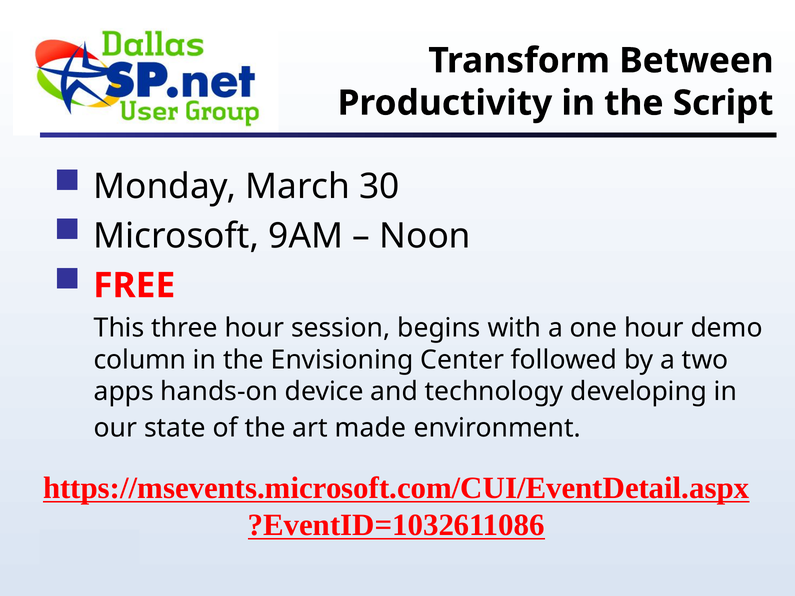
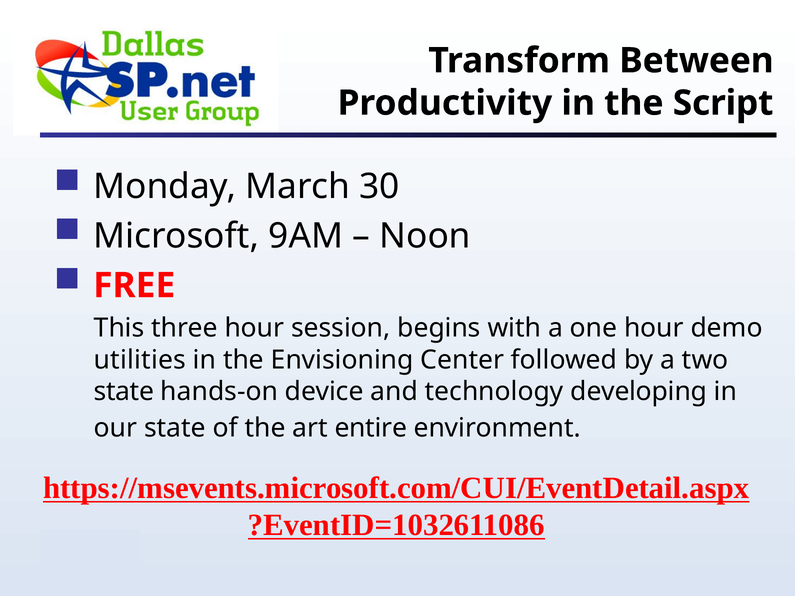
column: column -> utilities
apps at (124, 392): apps -> state
made: made -> entire
